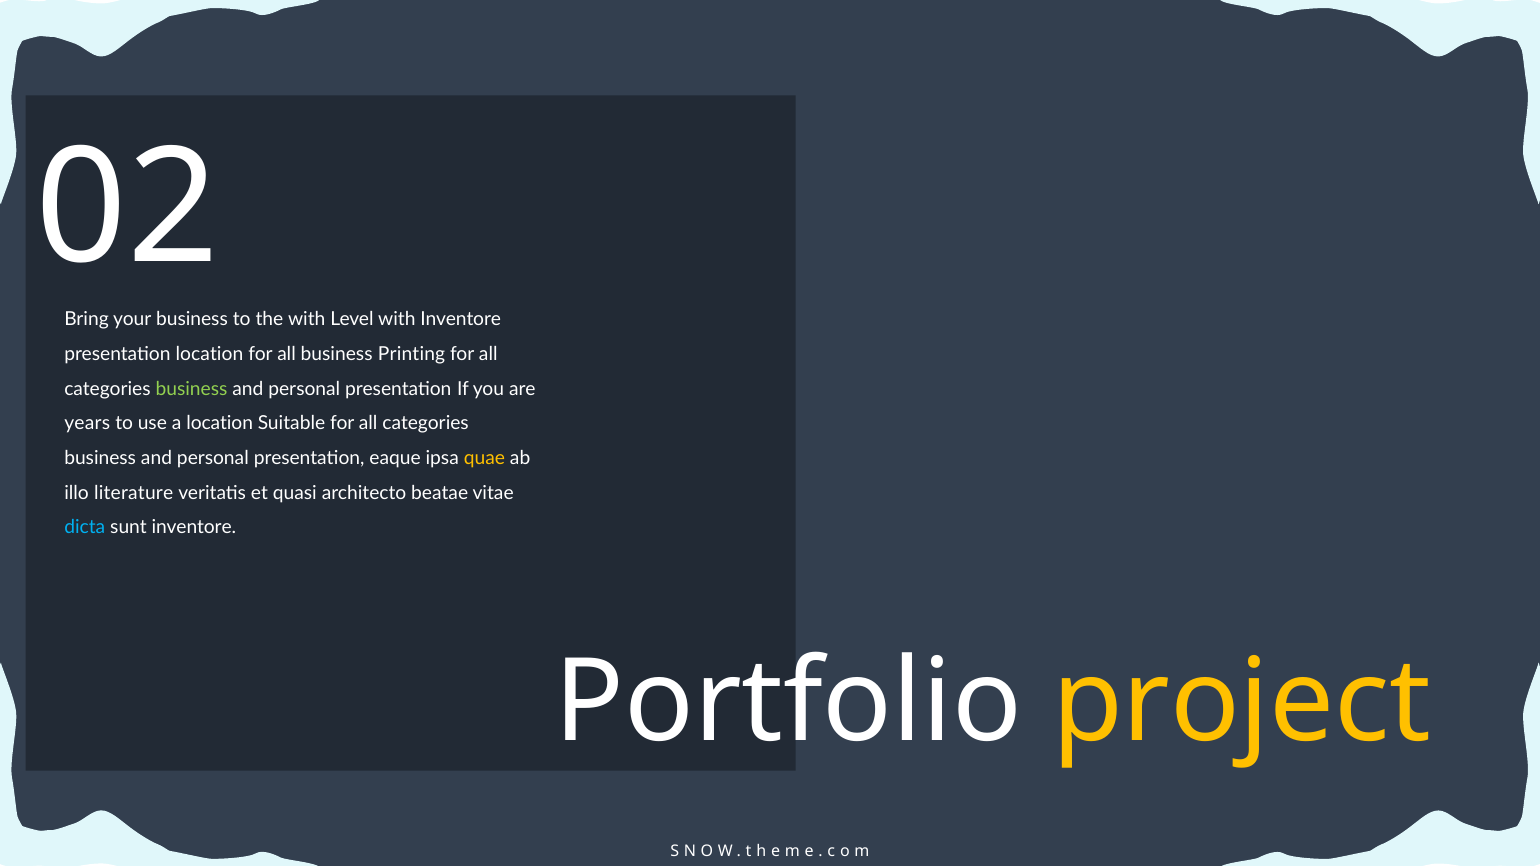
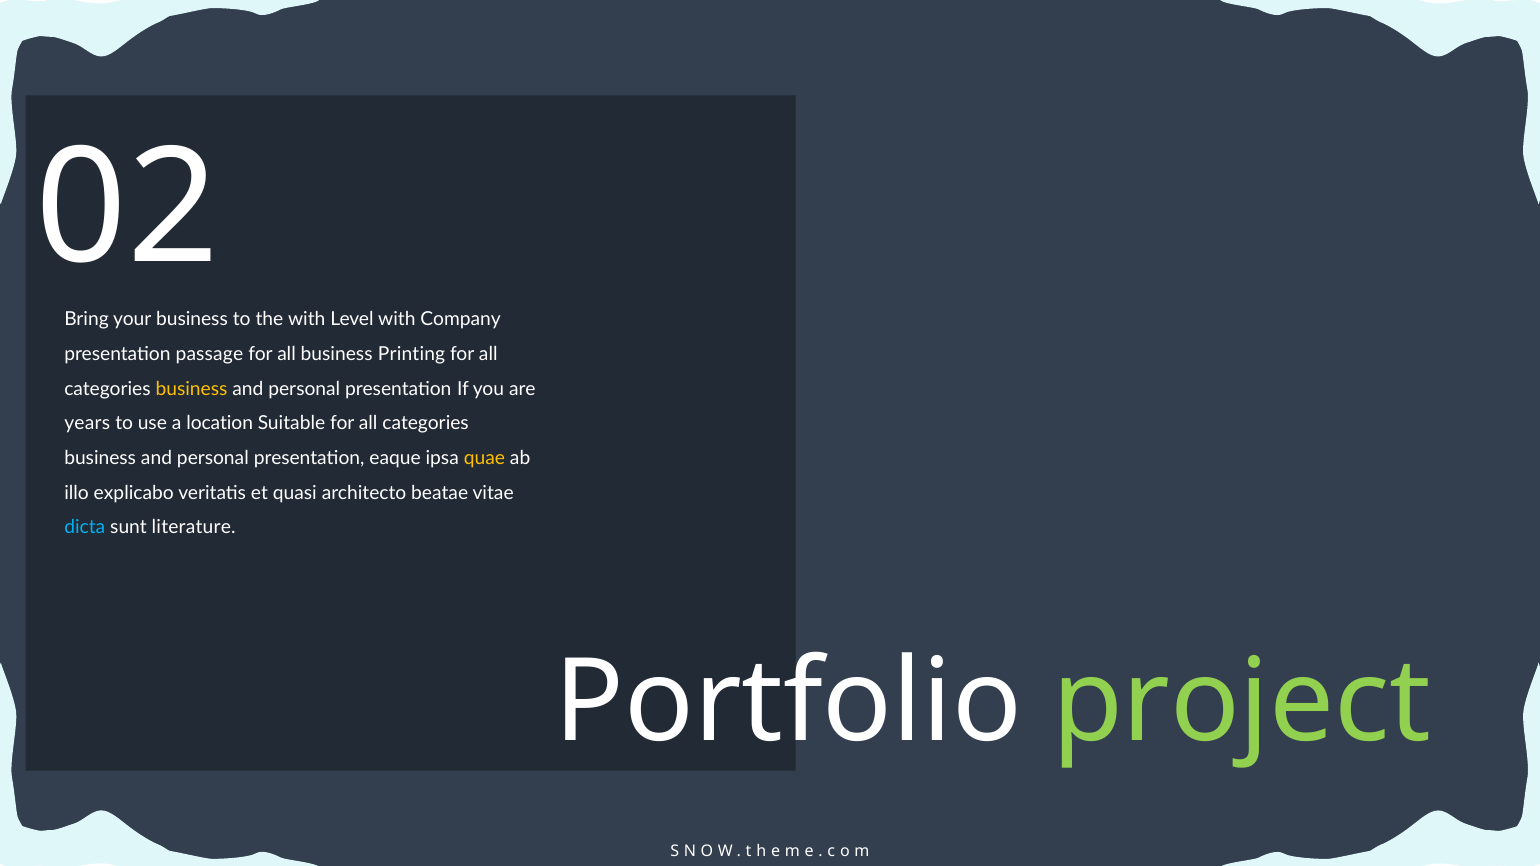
with Inventore: Inventore -> Company
presentation location: location -> passage
business at (192, 389) colour: light green -> yellow
literature: literature -> explicabo
sunt inventore: inventore -> literature
project colour: yellow -> light green
